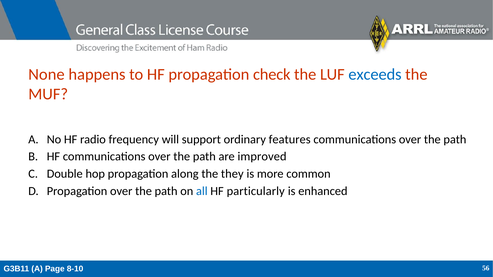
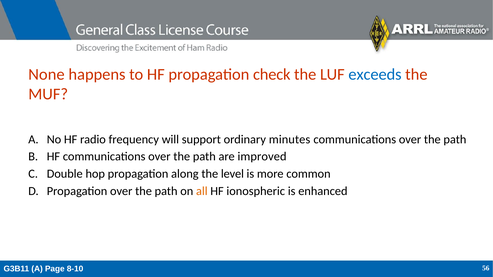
features: features -> minutes
they: they -> level
all colour: blue -> orange
particularly: particularly -> ionospheric
